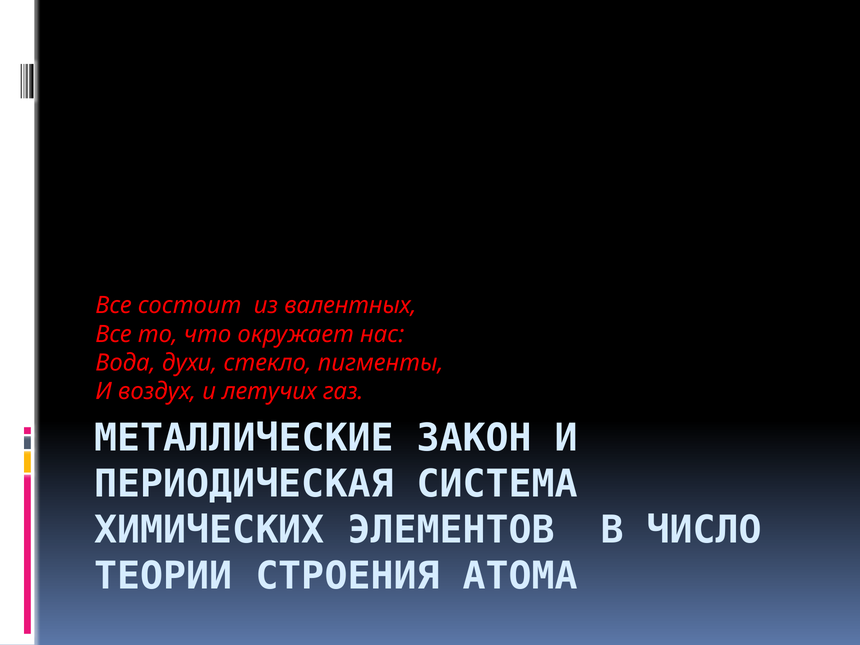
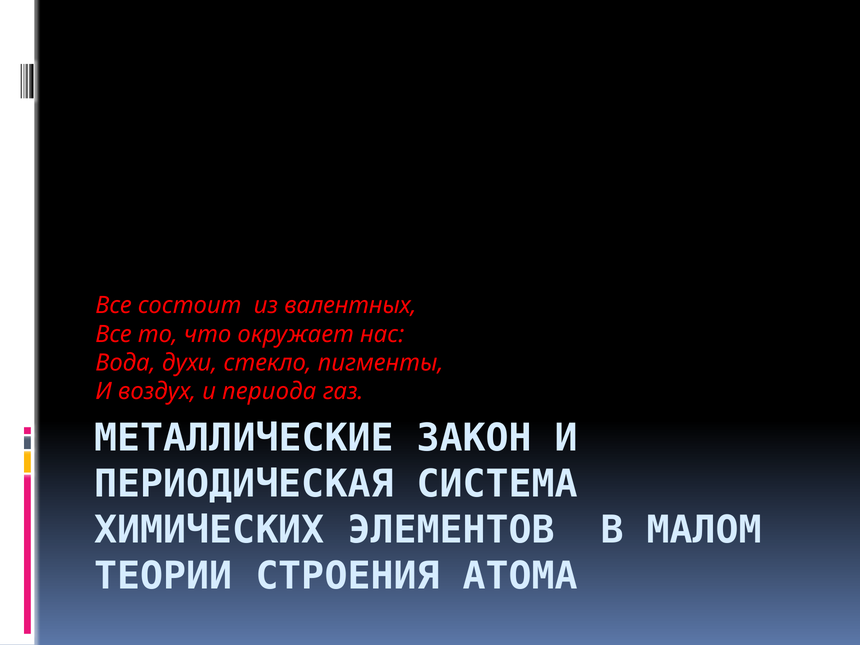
летучих: летучих -> периода
ЧИСЛО: ЧИСЛО -> МАЛОМ
